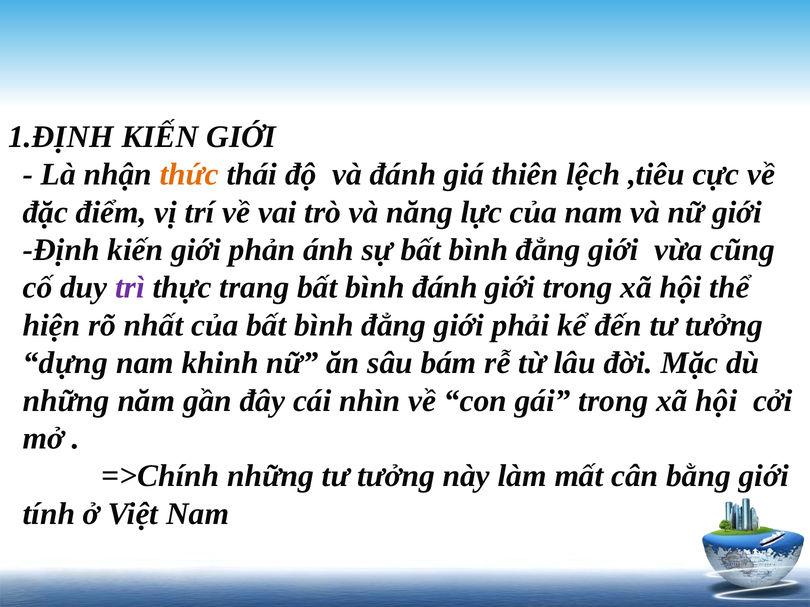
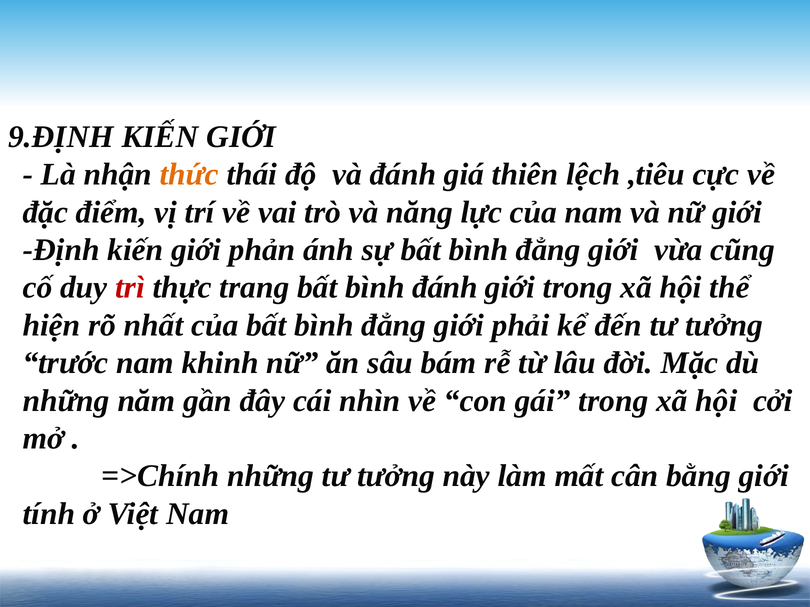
1.ĐỊNH: 1.ĐỊNH -> 9.ĐỊNH
trì colour: purple -> red
dựng: dựng -> trước
